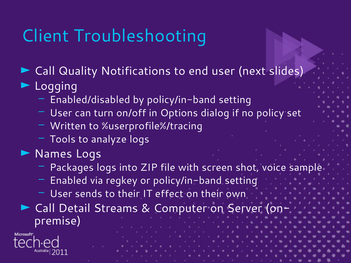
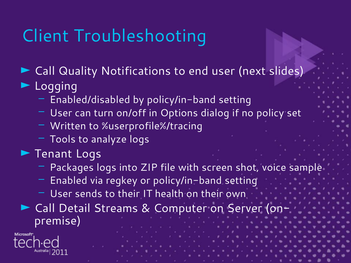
Names: Names -> Tenant
effect: effect -> health
